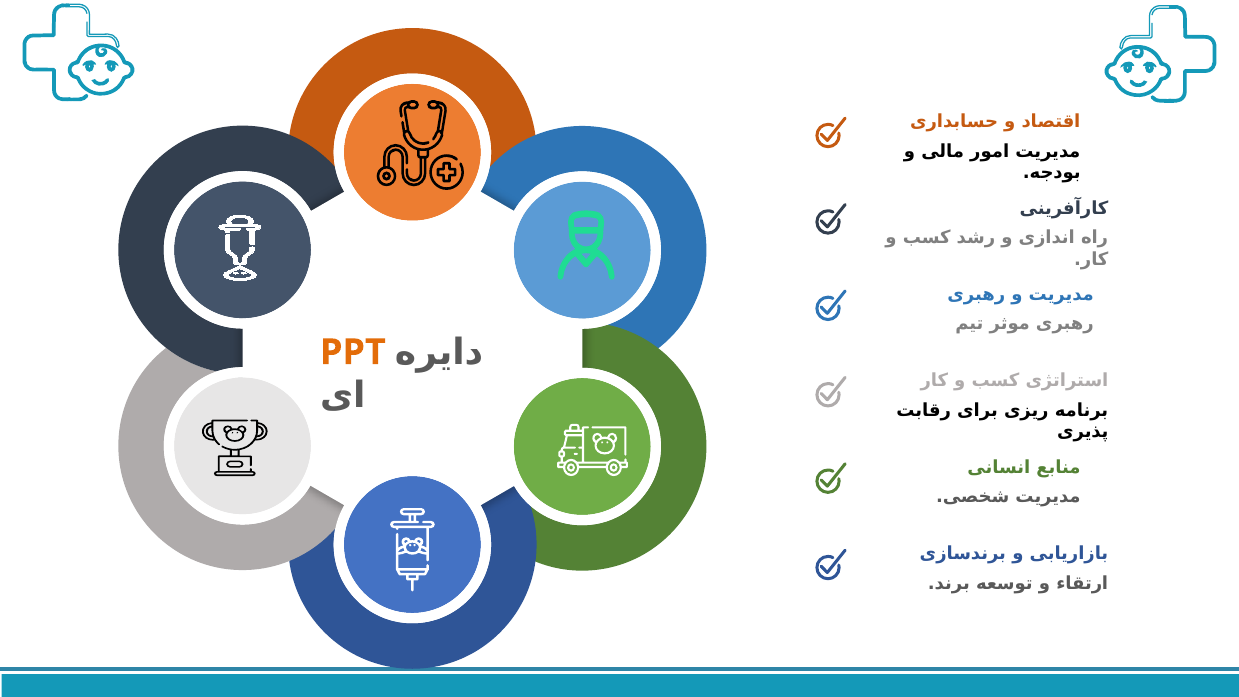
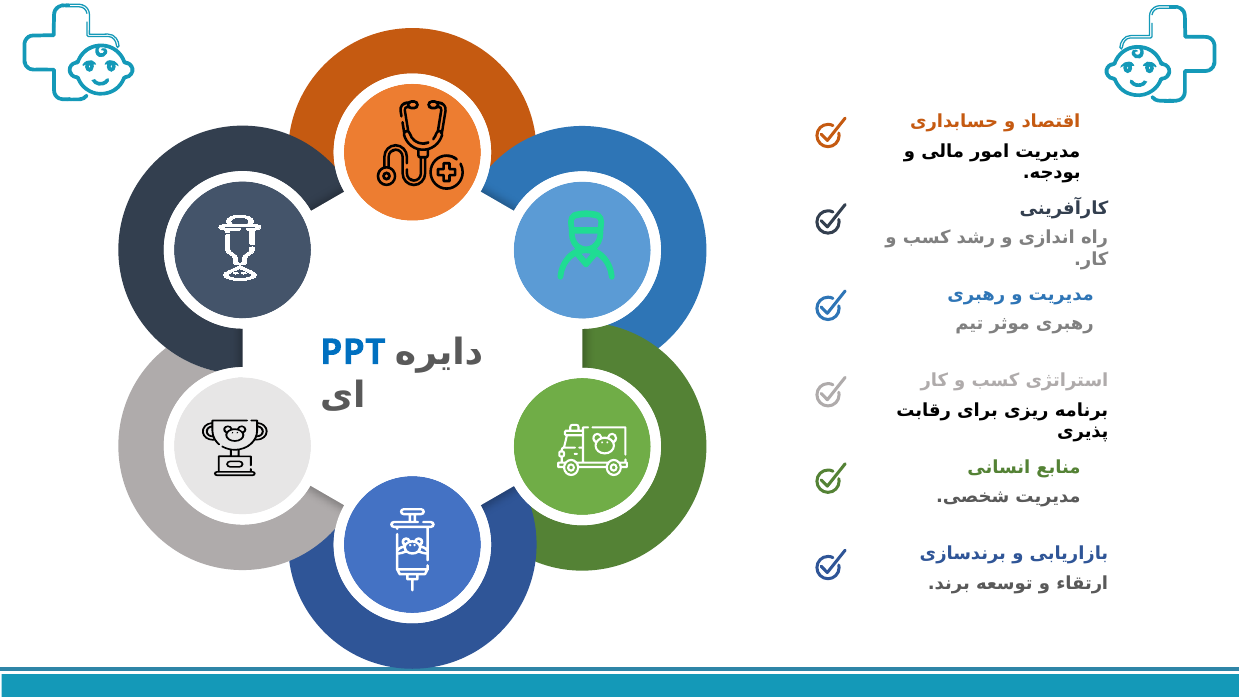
PPT colour: orange -> blue
